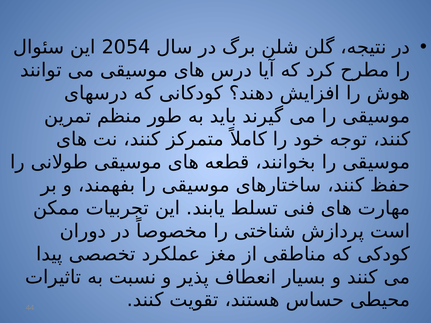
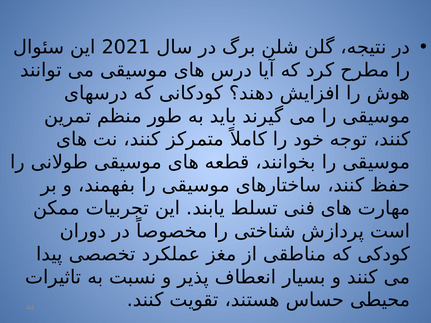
2054: 2054 -> 2021
